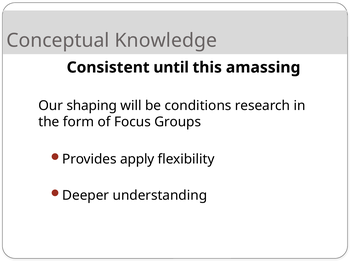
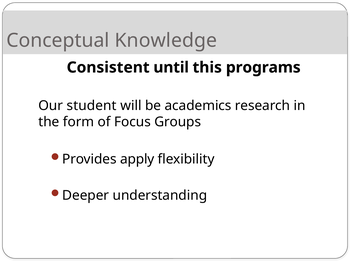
amassing: amassing -> programs
shaping: shaping -> student
conditions: conditions -> academics
